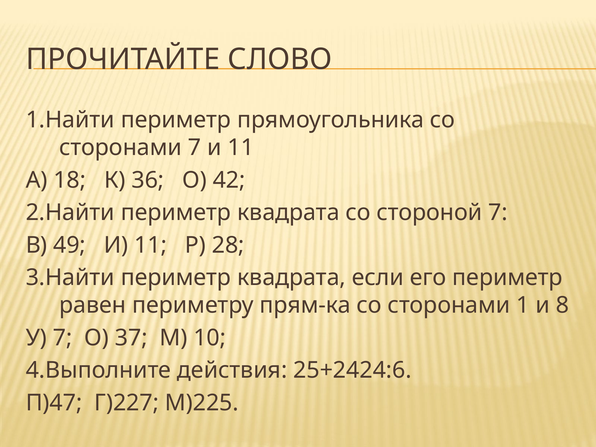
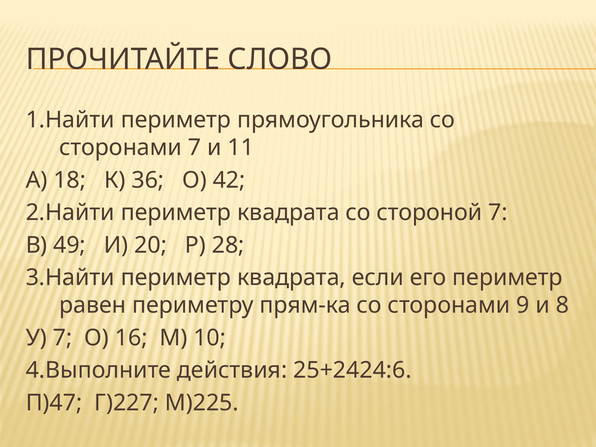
49 И 11: 11 -> 20
1: 1 -> 9
37: 37 -> 16
